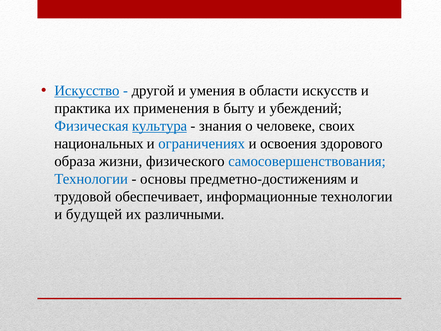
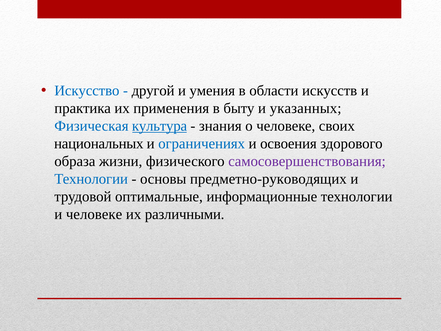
Искусство underline: present -> none
убеждений: убеждений -> указанных
самосовершенствования colour: blue -> purple
предметно-достижениям: предметно-достижениям -> предметно-руководящих
обеспечивает: обеспечивает -> оптимальные
и будущей: будущей -> человеке
